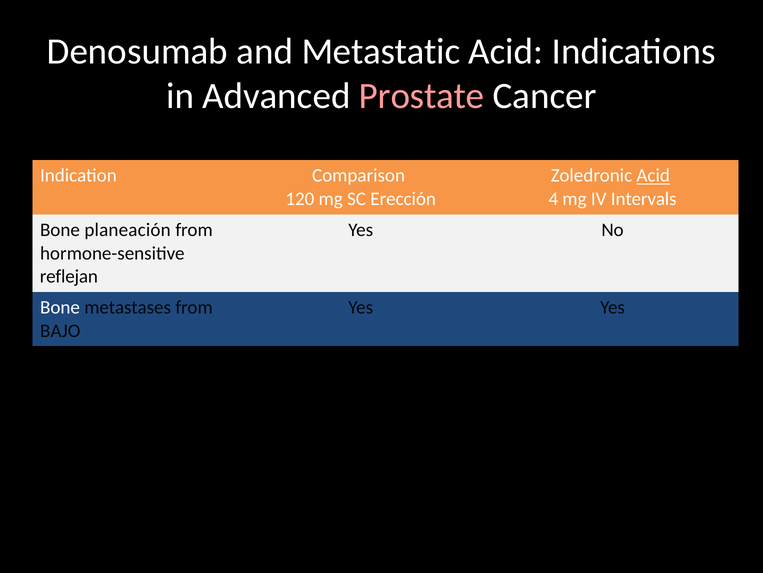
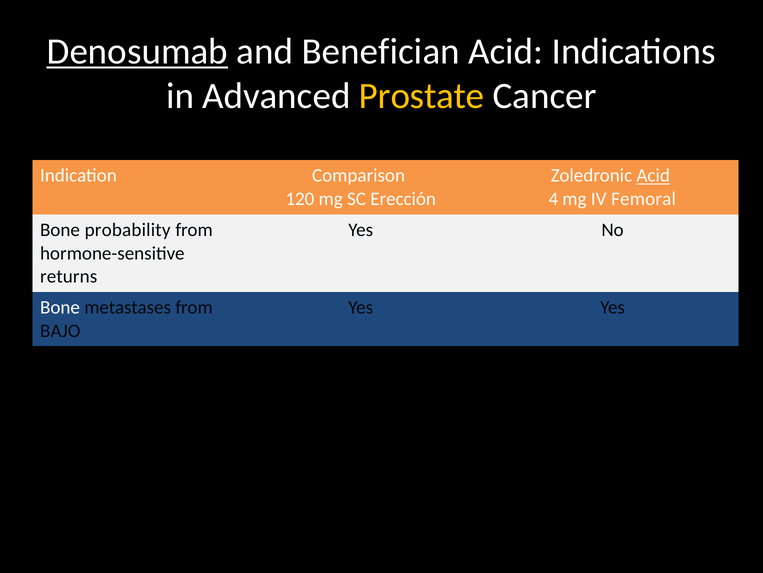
Denosumab underline: none -> present
Metastatic: Metastatic -> Benefician
Prostate colour: pink -> yellow
Intervals: Intervals -> Femoral
planeación: planeación -> probability
reflejan: reflejan -> returns
